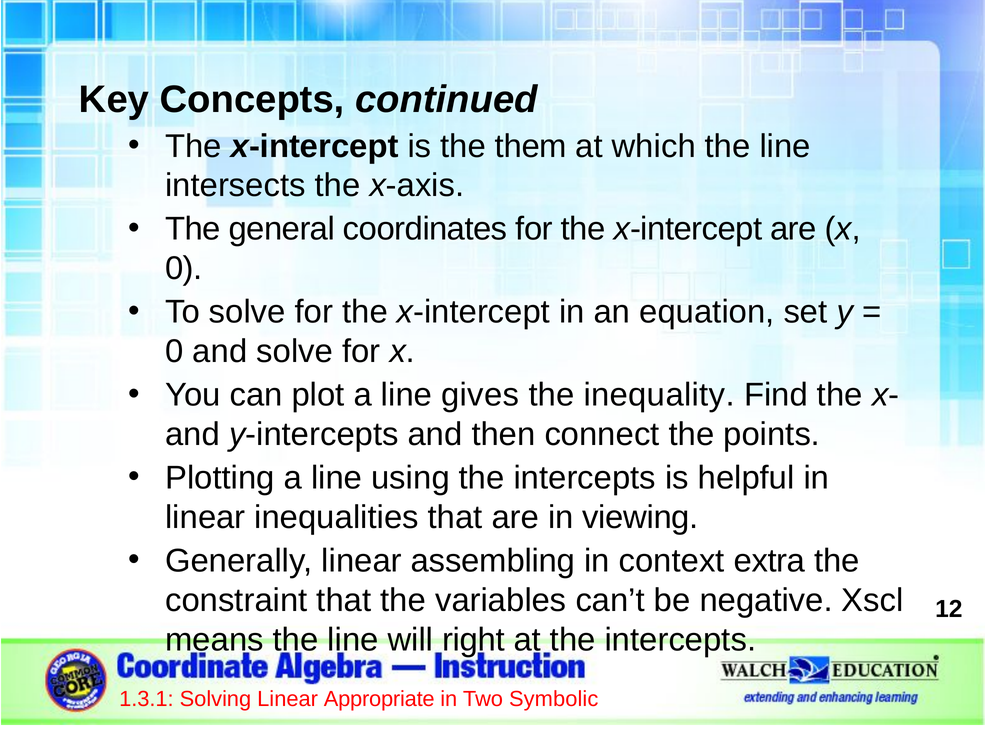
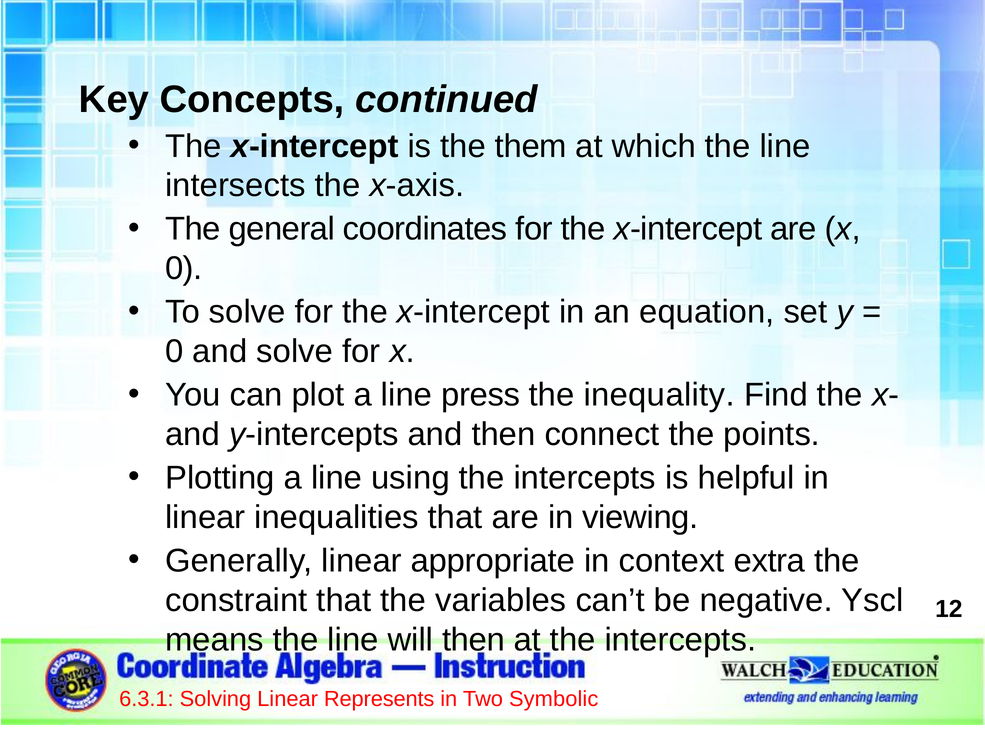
gives: gives -> press
assembling: assembling -> appropriate
Xscl: Xscl -> Yscl
will right: right -> then
1.3.1: 1.3.1 -> 6.3.1
Appropriate: Appropriate -> Represents
